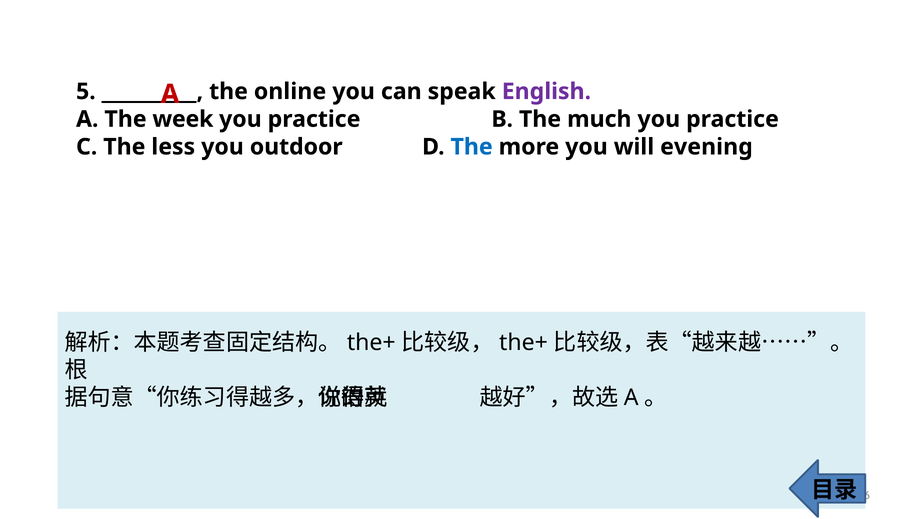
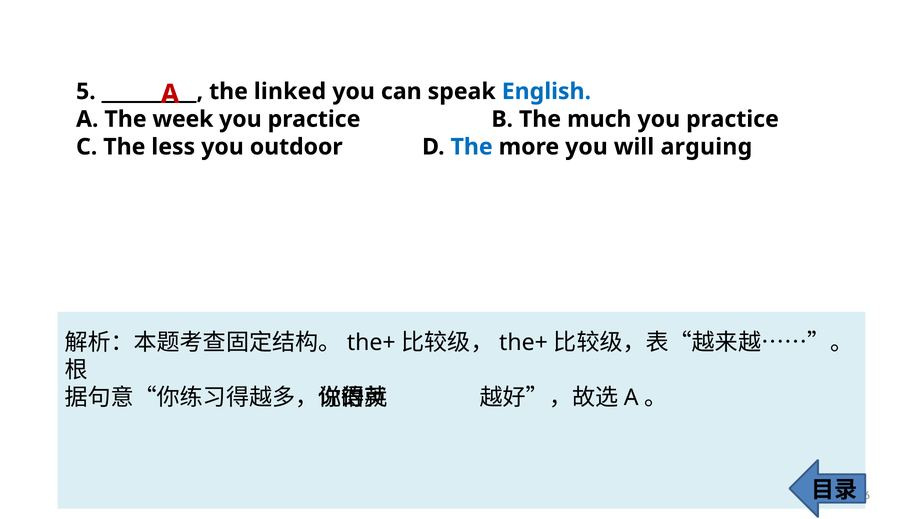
online: online -> linked
English colour: purple -> blue
evening: evening -> arguing
